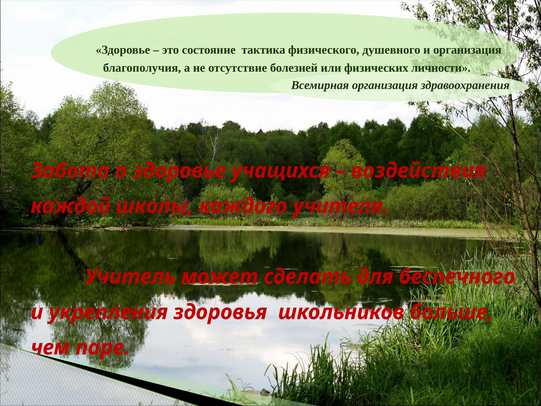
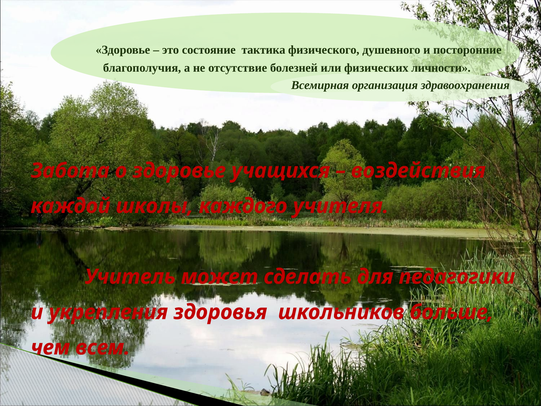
и организация: организация -> посторонние
беспечного: беспечного -> педагогики
паре: паре -> всем
